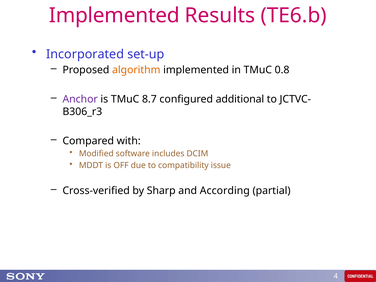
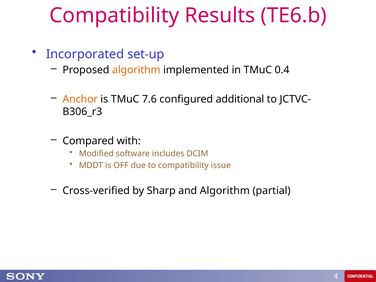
Implemented at (114, 16): Implemented -> Compatibility
0.8: 0.8 -> 0.4
Anchor colour: purple -> orange
8.7: 8.7 -> 7.6
and According: According -> Algorithm
